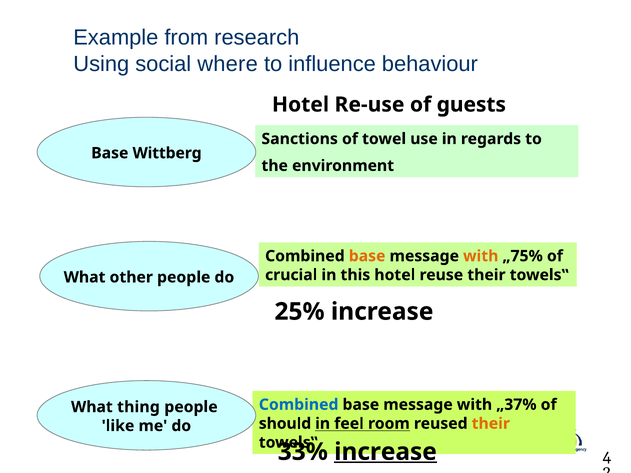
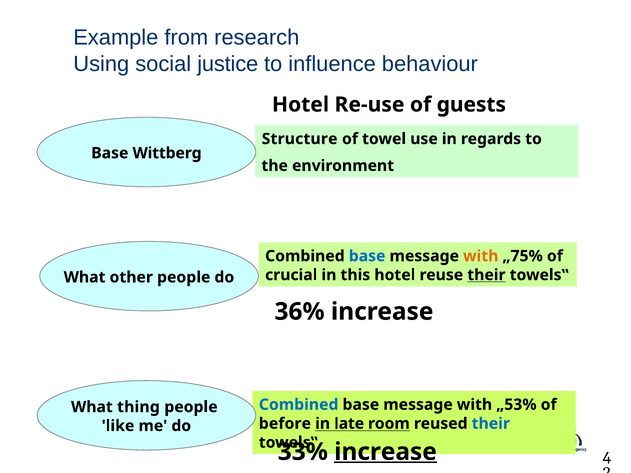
where: where -> justice
Sanctions: Sanctions -> Structure
base at (367, 256) colour: orange -> blue
their at (486, 275) underline: none -> present
25%: 25% -> 36%
„37%: „37% -> „53%
should: should -> before
feel: feel -> late
their at (491, 424) colour: orange -> blue
